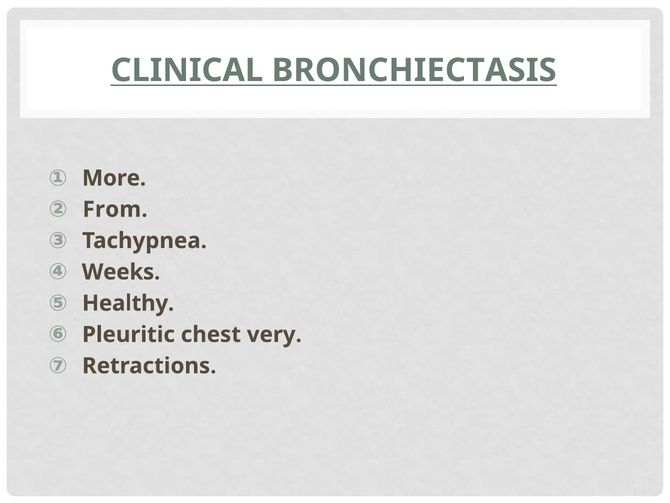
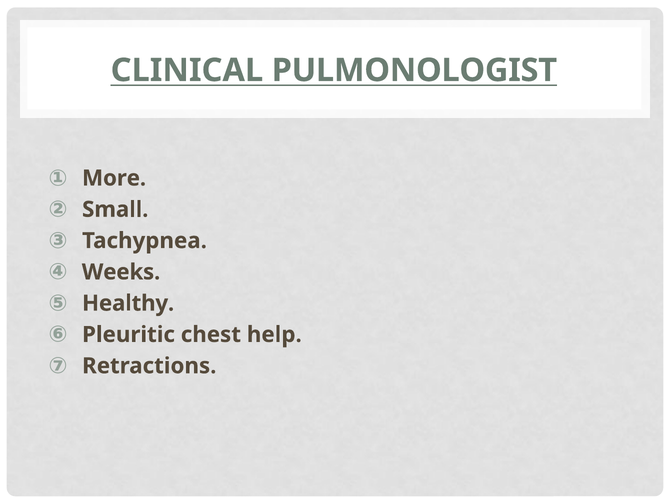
BRONCHIECTASIS: BRONCHIECTASIS -> PULMONOLOGIST
From: From -> Small
very: very -> help
